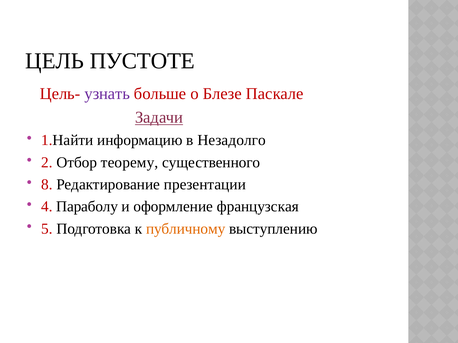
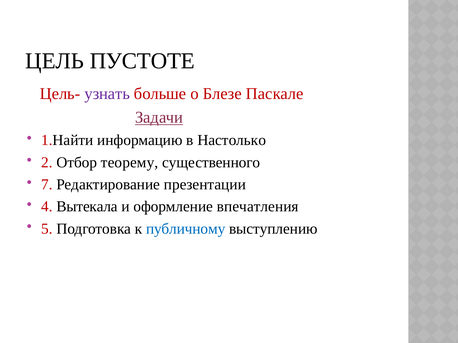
Незадолго: Незадолго -> Настолько
8: 8 -> 7
Параболу: Параболу -> Вытекала
французская: французская -> впечатления
публичному colour: orange -> blue
